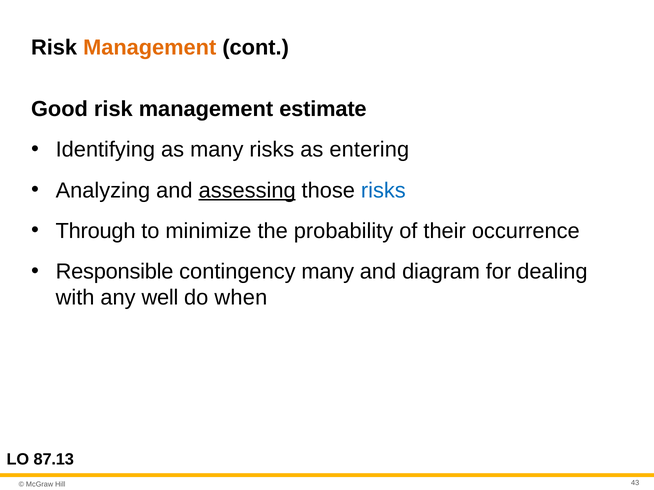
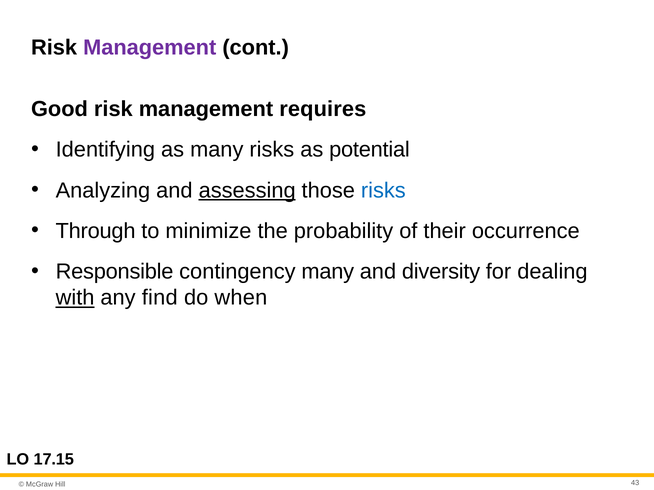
Management at (150, 48) colour: orange -> purple
estimate: estimate -> requires
entering: entering -> potential
diagram: diagram -> diversity
with underline: none -> present
well: well -> find
87.13: 87.13 -> 17.15
